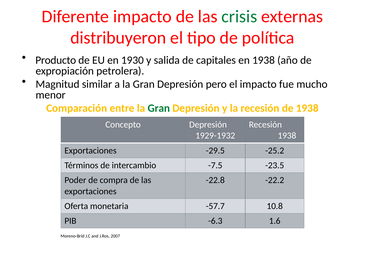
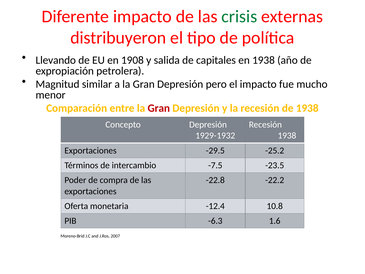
Producto: Producto -> Llevando
1930: 1930 -> 1908
Gran at (159, 108) colour: green -> red
-57.7: -57.7 -> -12.4
